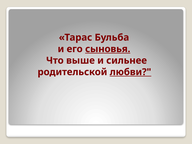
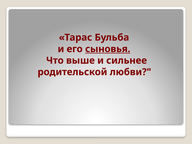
любви underline: present -> none
